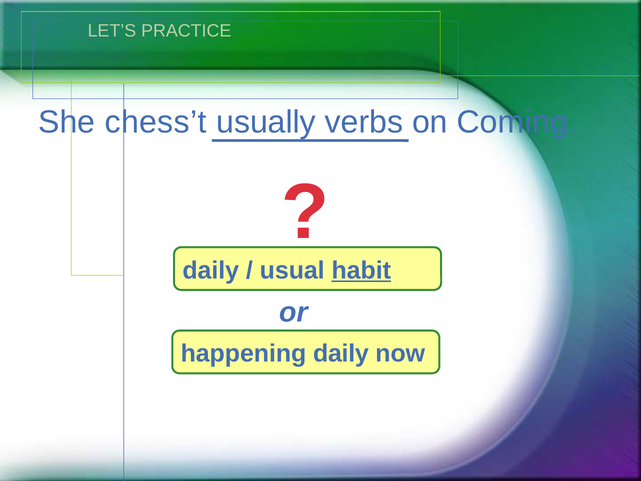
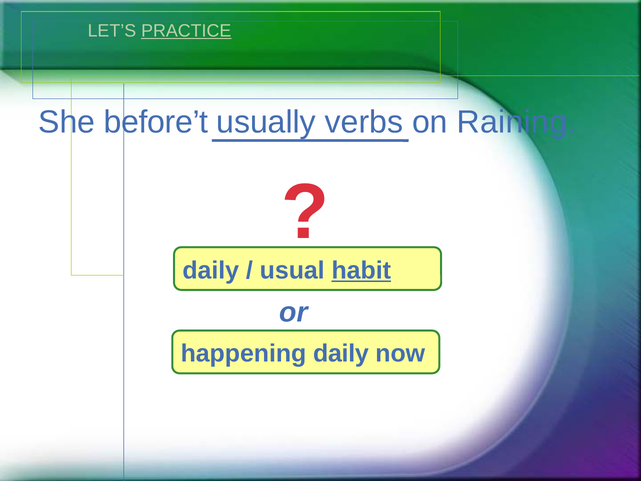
PRACTICE underline: none -> present
chess’t: chess’t -> before’t
Coming: Coming -> Raining
